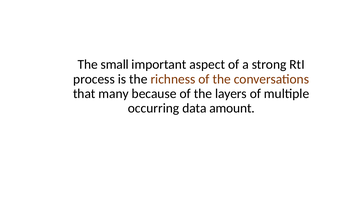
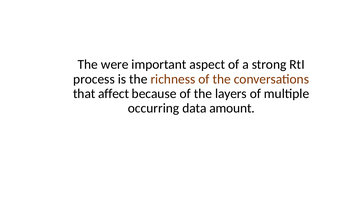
small: small -> were
many: many -> affect
